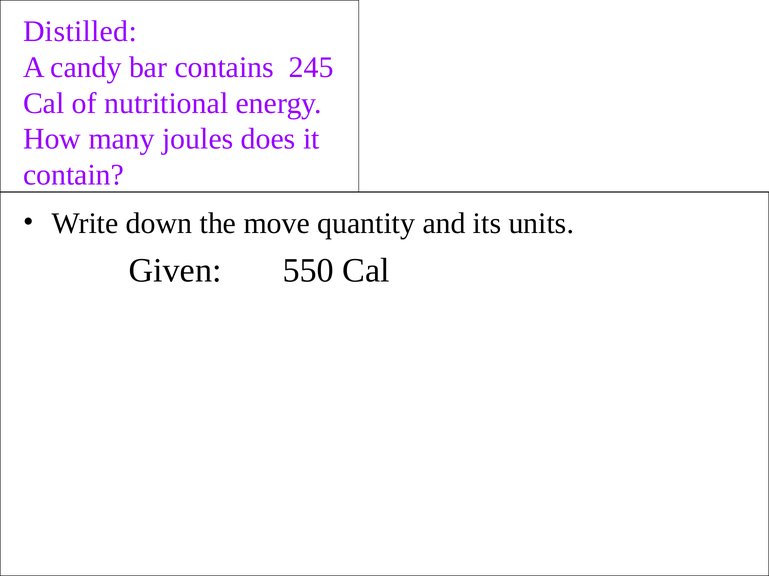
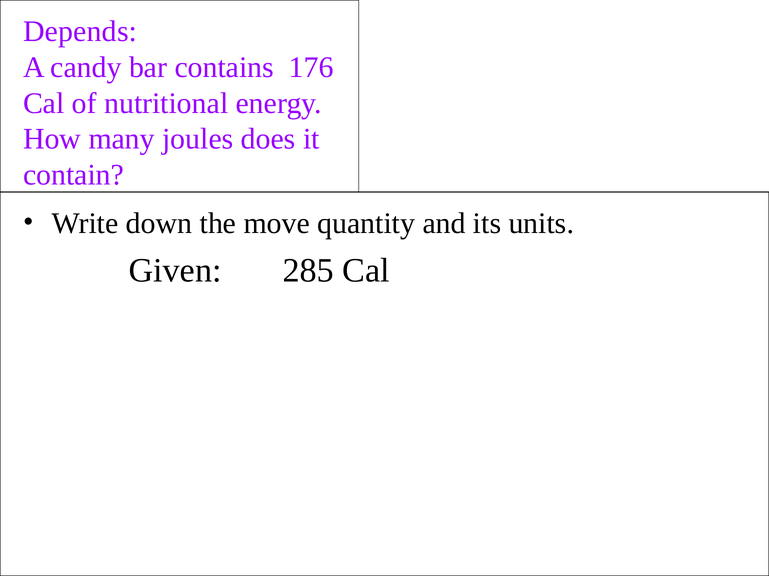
Distilled: Distilled -> Depends
245: 245 -> 176
550: 550 -> 285
